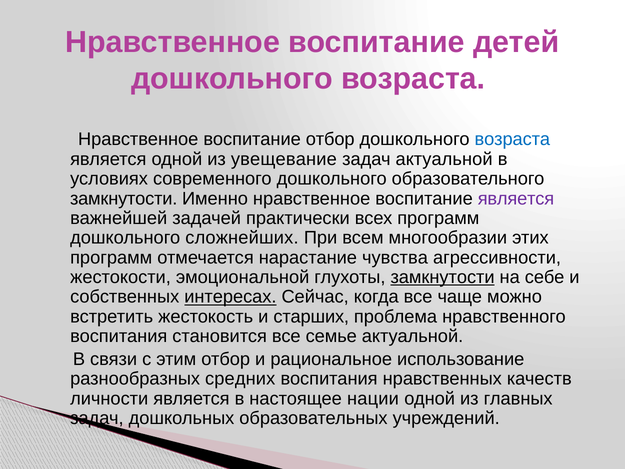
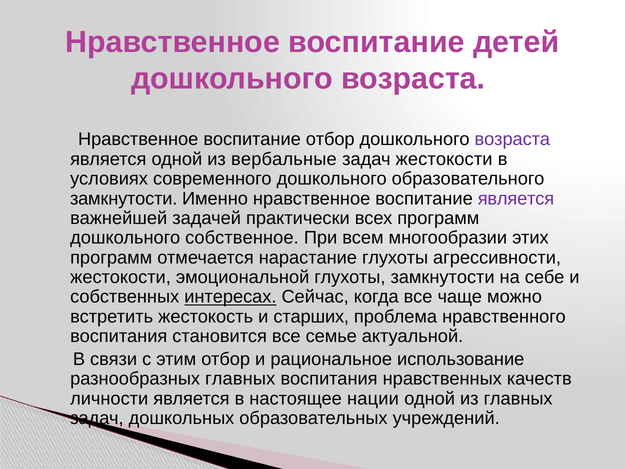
возраста at (512, 139) colour: blue -> purple
увещевание: увещевание -> вербальные
задач актуальной: актуальной -> жестокости
сложнейших: сложнейших -> собственное
нарастание чувства: чувства -> глухоты
замкнутости at (443, 277) underline: present -> none
разнообразных средних: средних -> главных
